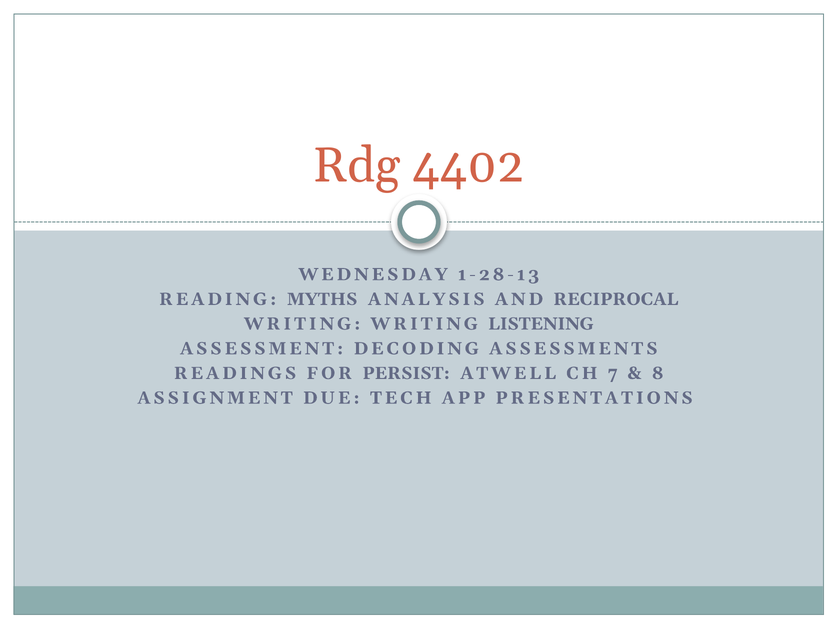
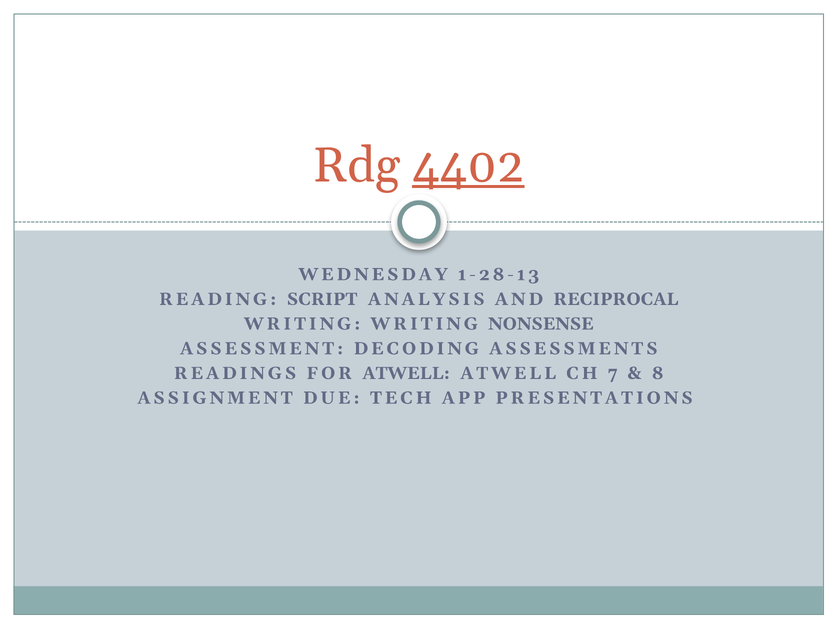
4402 underline: none -> present
MYTHS: MYTHS -> SCRIPT
LISTENING: LISTENING -> NONSENSE
FOR PERSIST: PERSIST -> ATWELL
